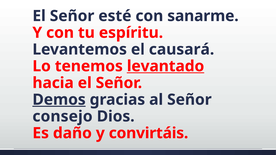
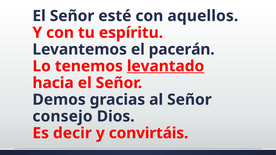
sanarme: sanarme -> aquellos
causará: causará -> pacerán
Demos underline: present -> none
daño: daño -> decir
